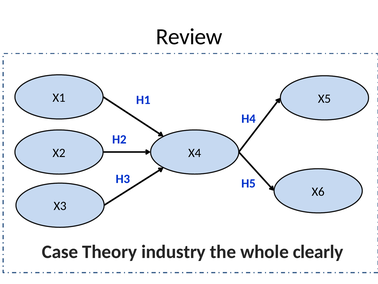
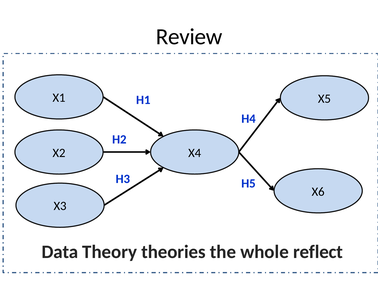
Case: Case -> Data
industry: industry -> theories
clearly: clearly -> reflect
